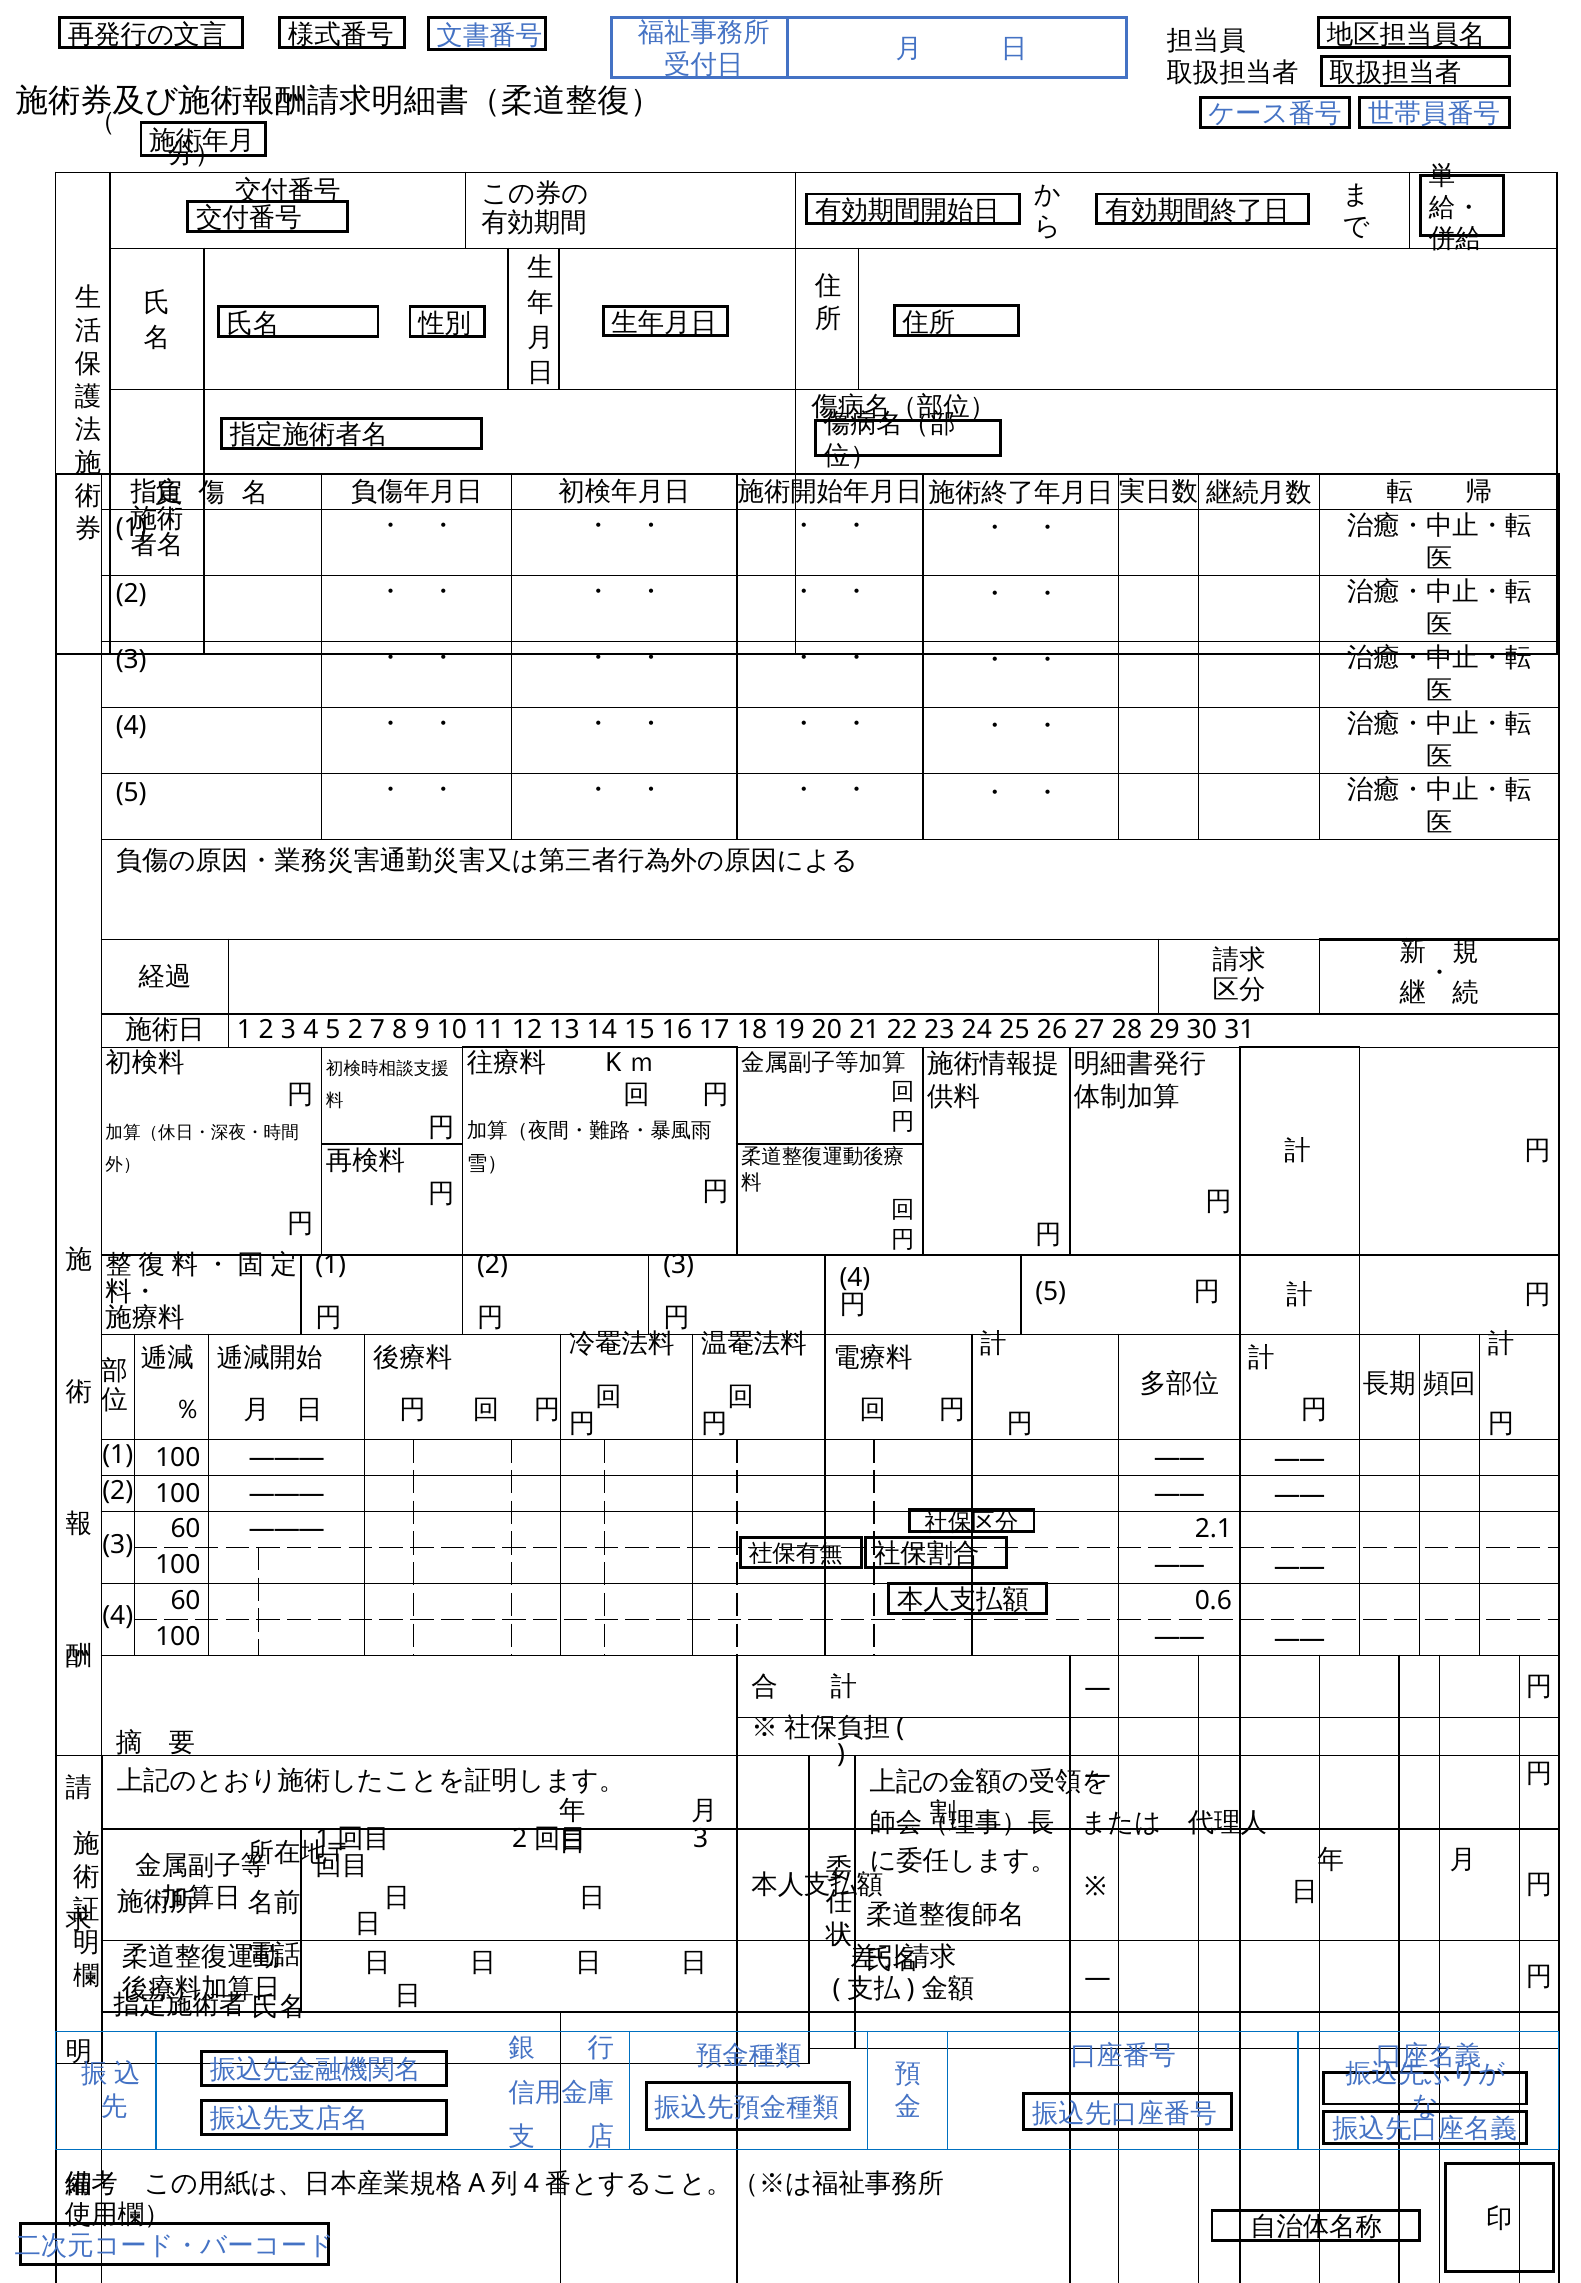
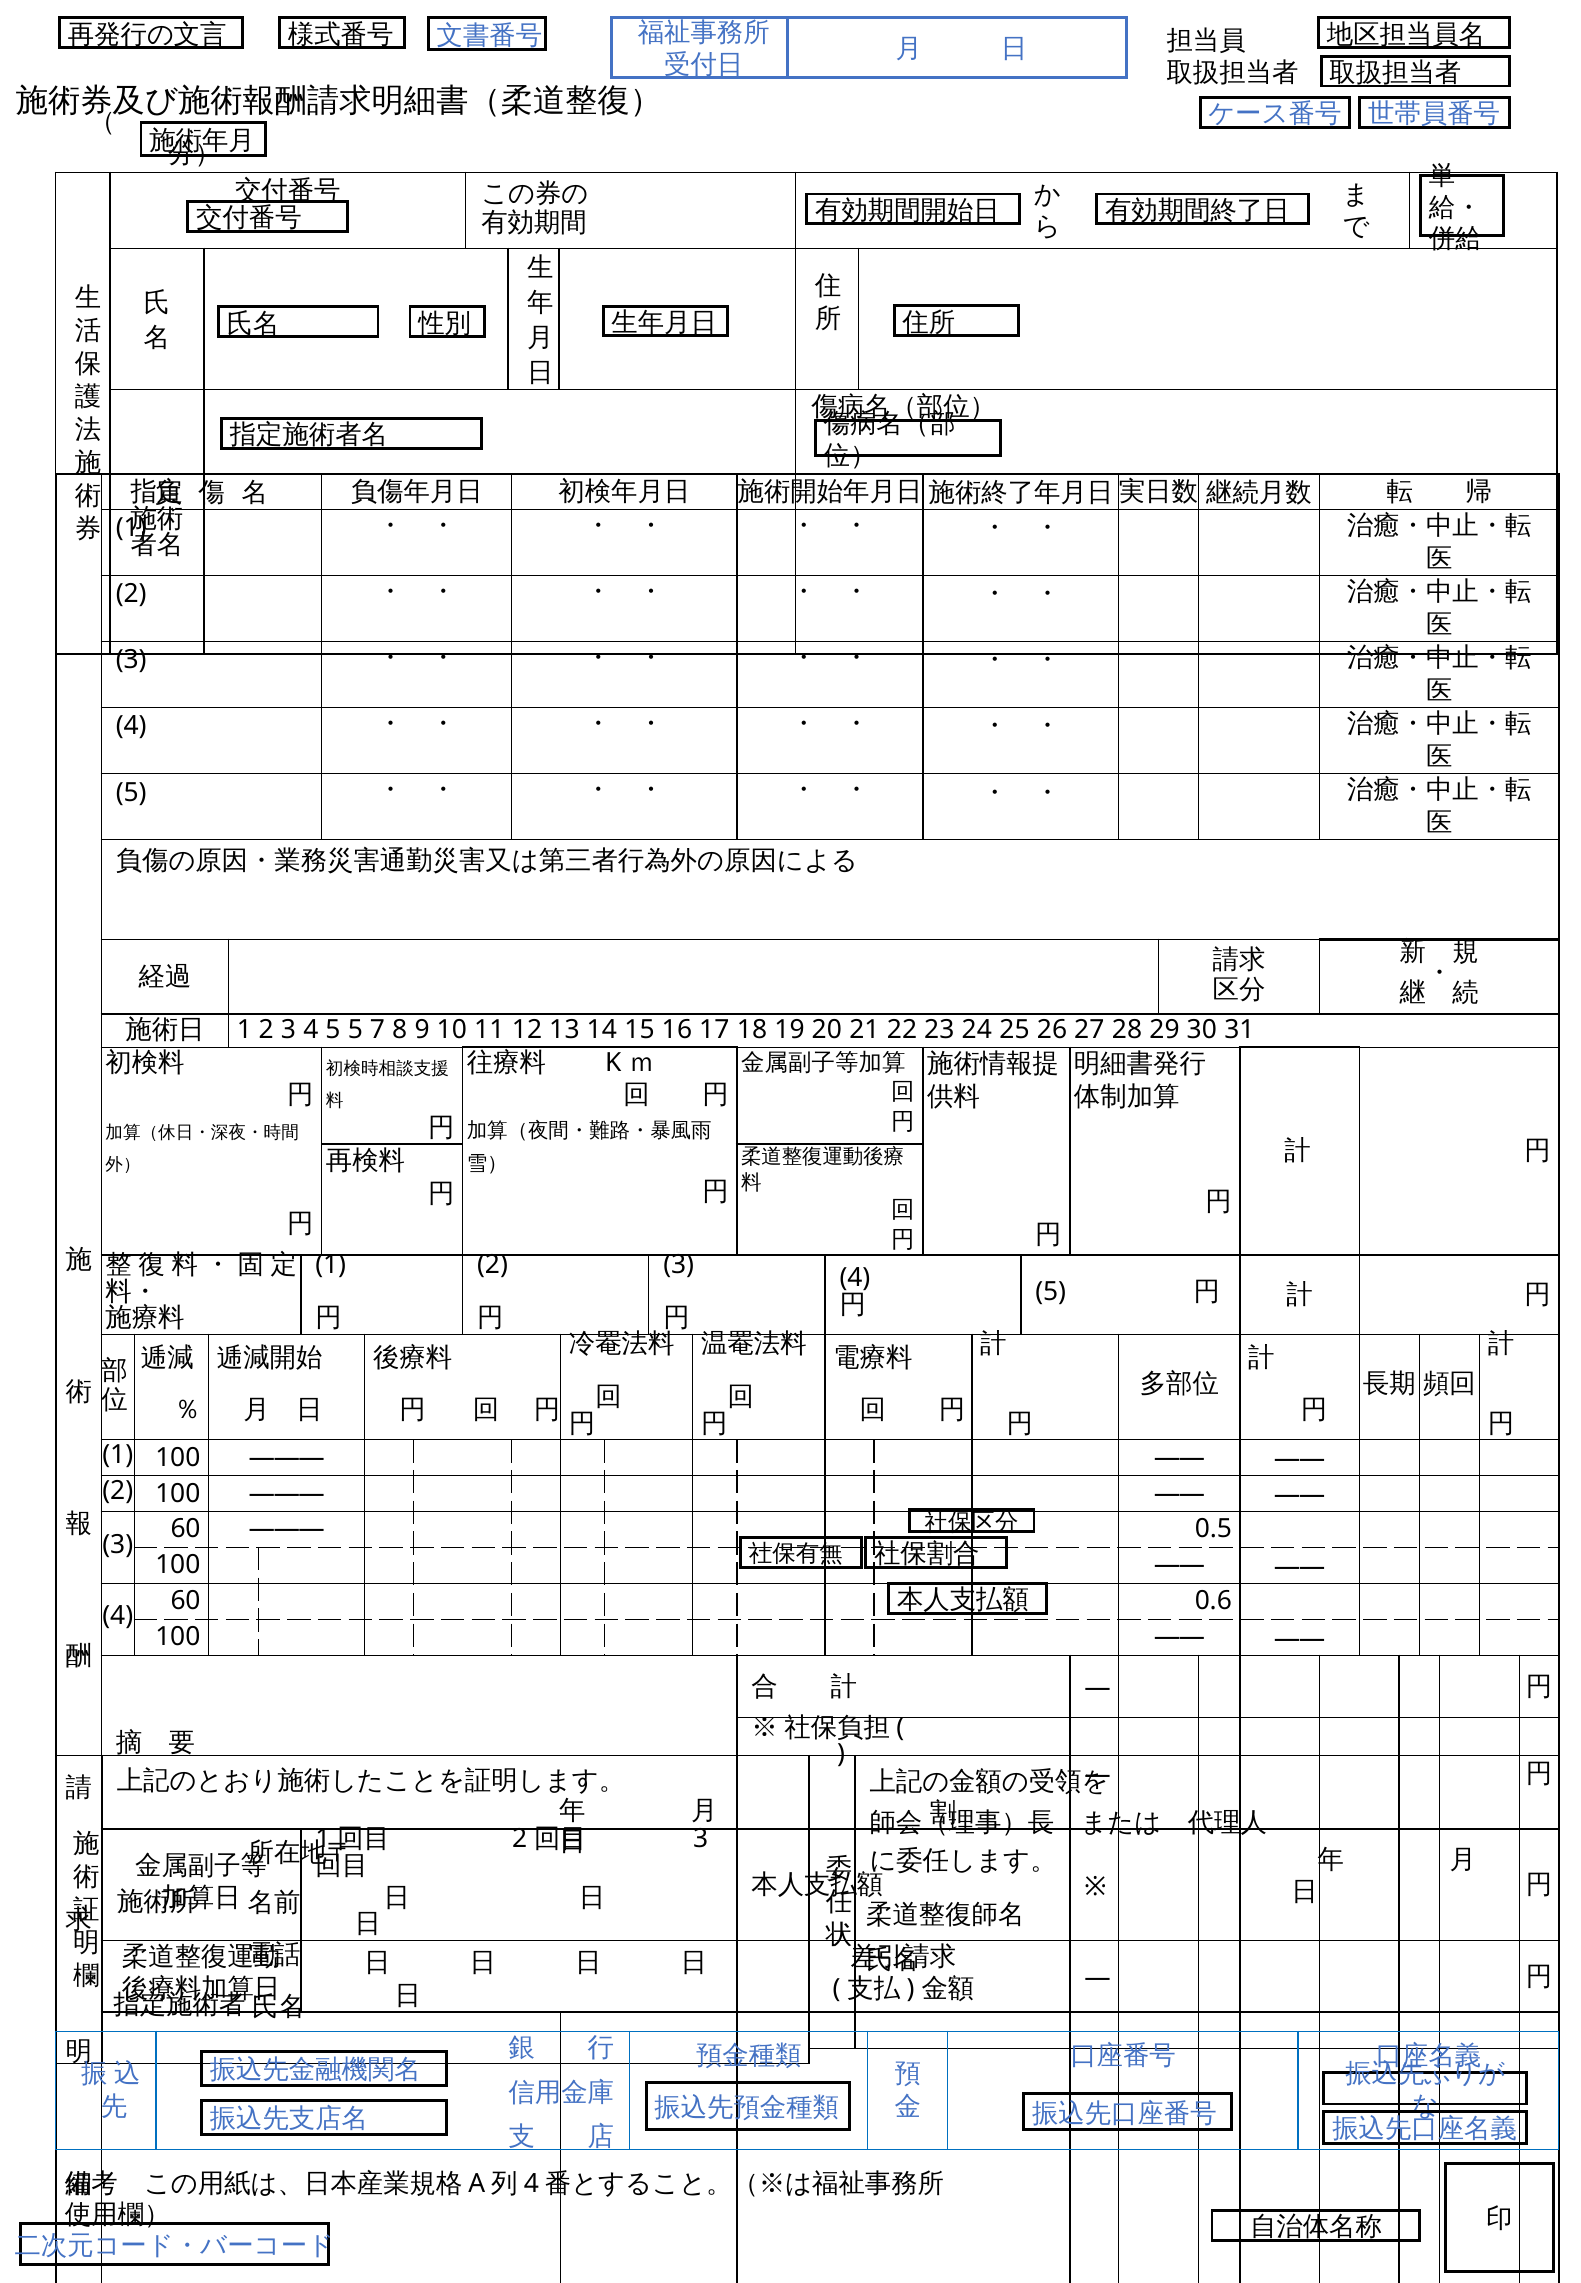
5 2: 2 -> 5
2.1: 2.1 -> 0.5
